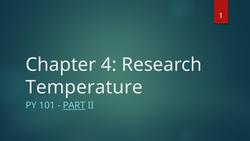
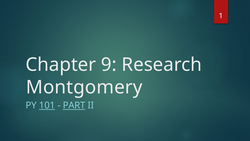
4: 4 -> 9
Temperature: Temperature -> Montgomery
101 underline: none -> present
